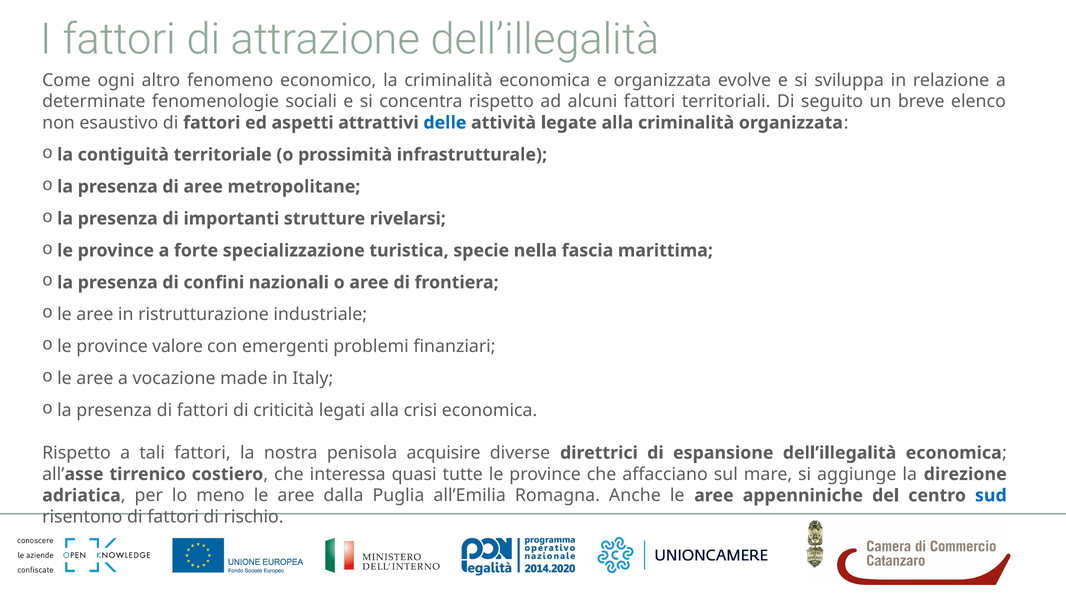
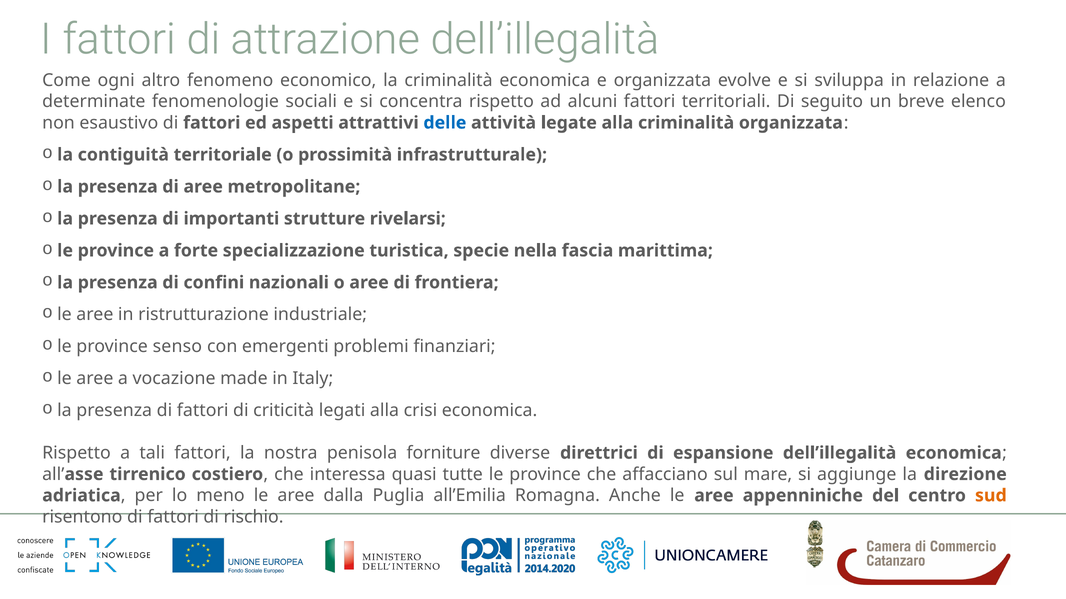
valore: valore -> senso
acquisire: acquisire -> forniture
sud colour: blue -> orange
